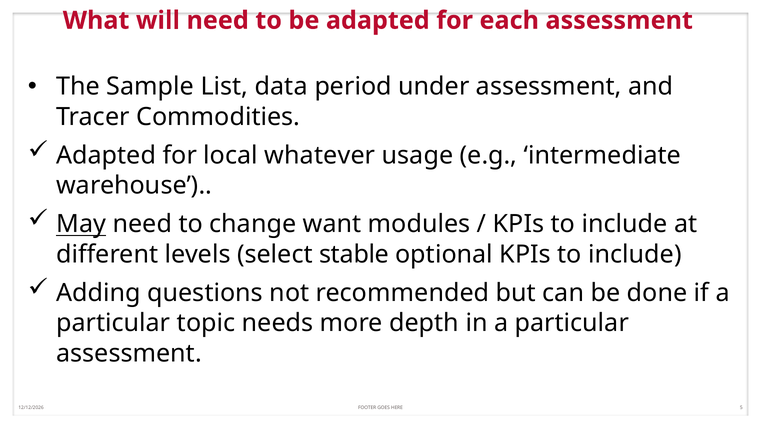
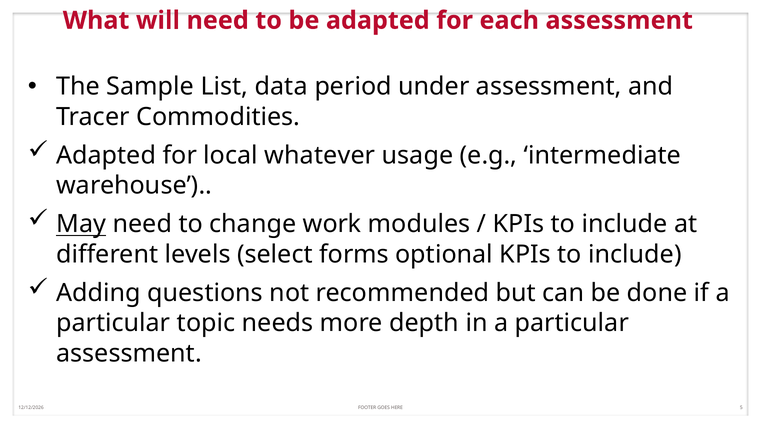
want: want -> work
stable: stable -> forms
